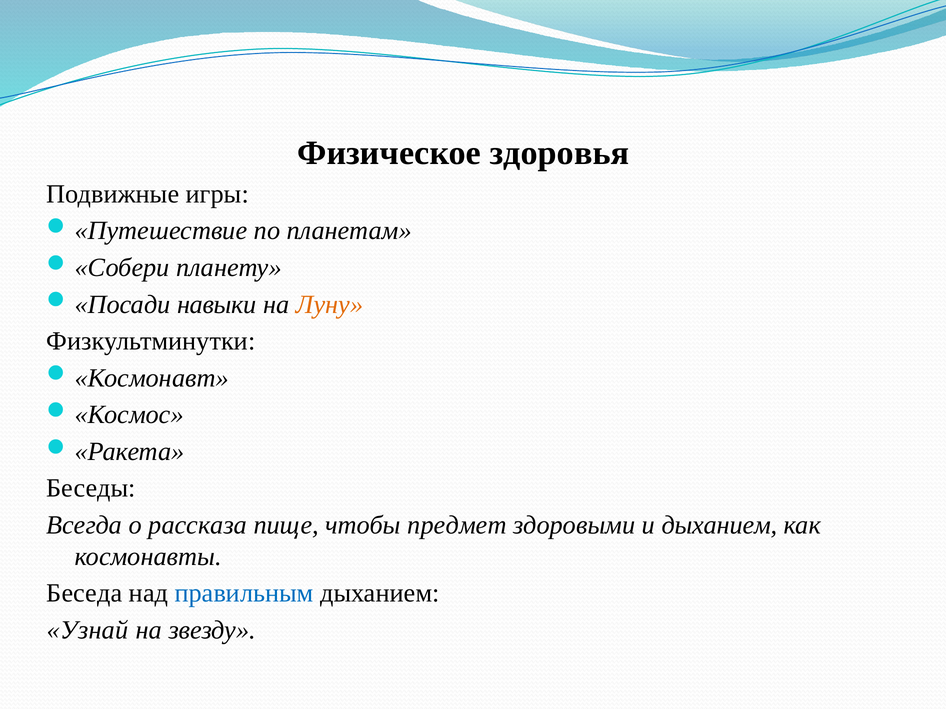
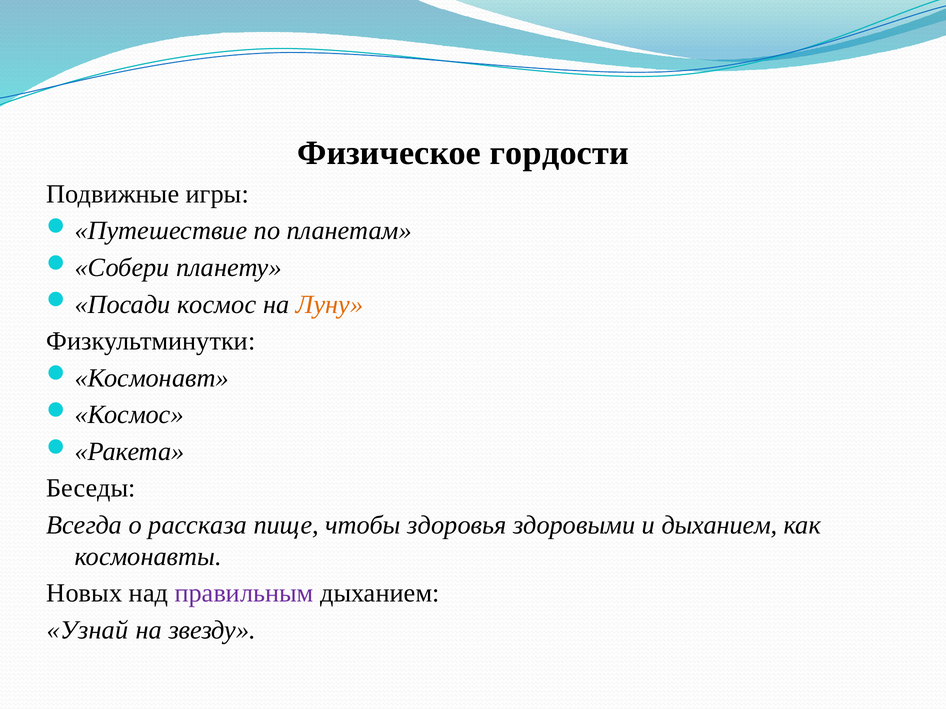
здоровья: здоровья -> гордости
навыки: навыки -> космос
предмет: предмет -> здоровья
Беседа: Беседа -> Новых
правильным colour: blue -> purple
